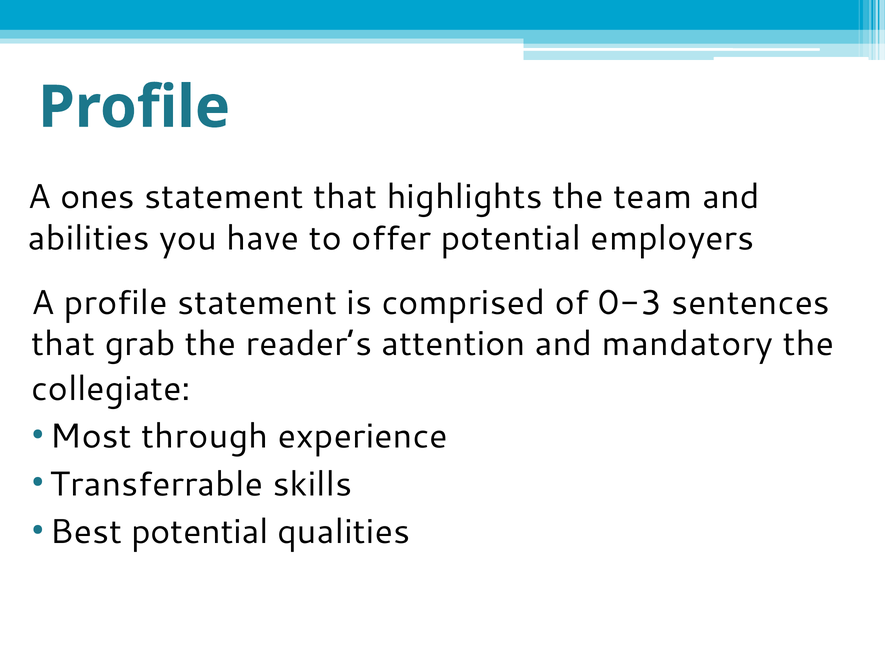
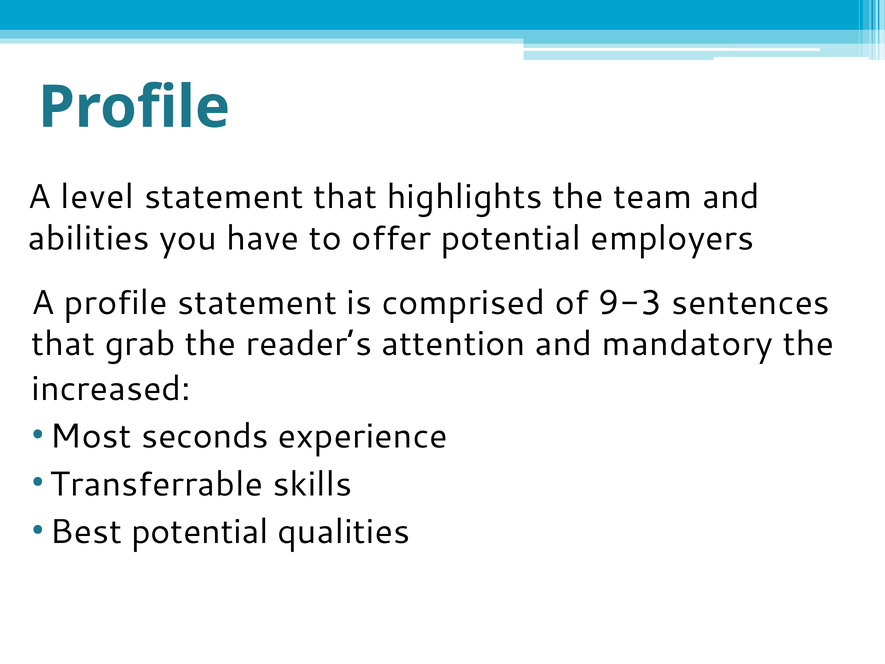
ones: ones -> level
0-3: 0-3 -> 9-3
collegiate: collegiate -> increased
through: through -> seconds
